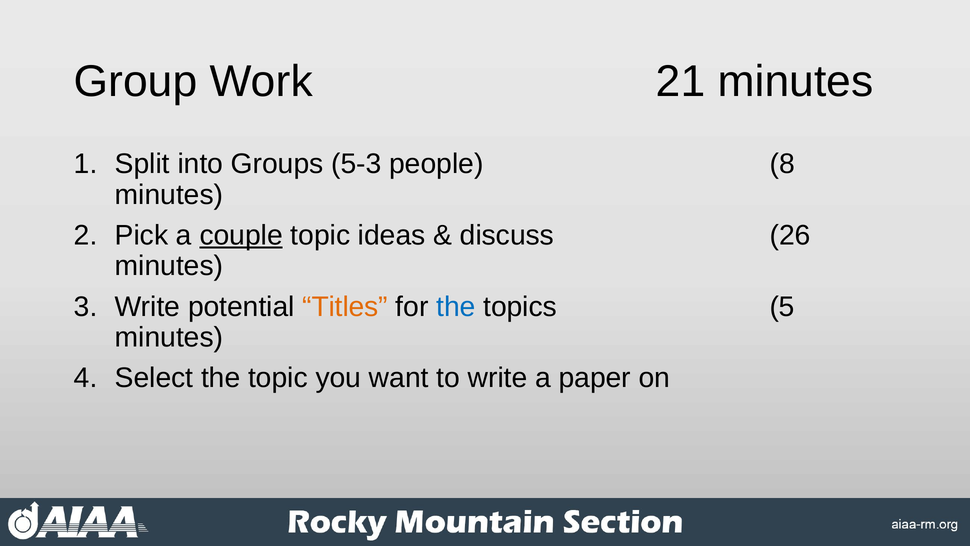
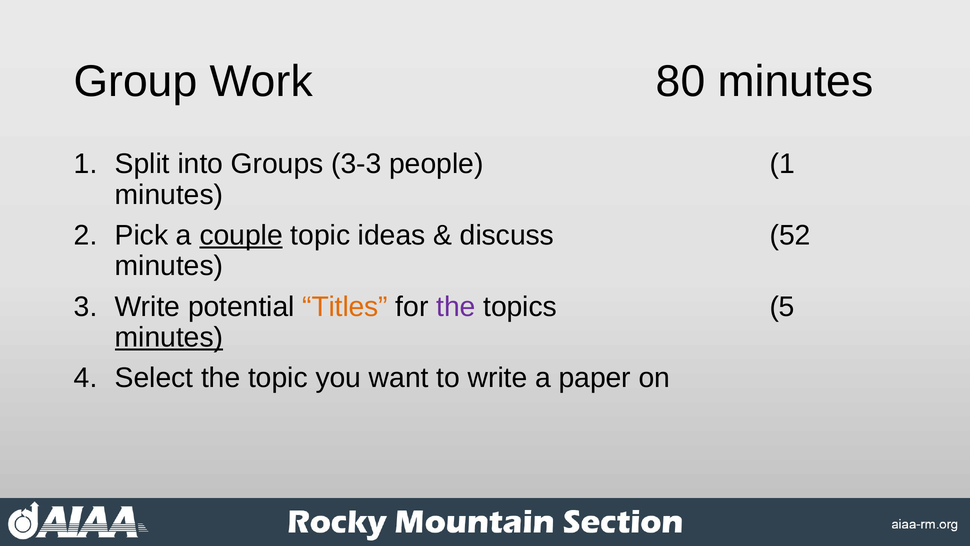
21: 21 -> 80
5-3: 5-3 -> 3-3
people 8: 8 -> 1
26: 26 -> 52
the at (456, 306) colour: blue -> purple
minutes at (169, 337) underline: none -> present
